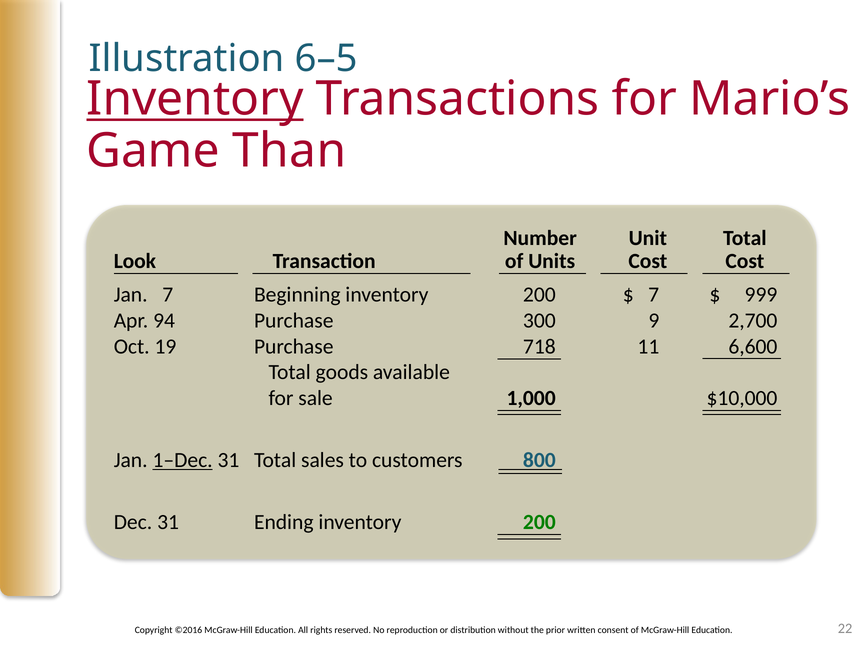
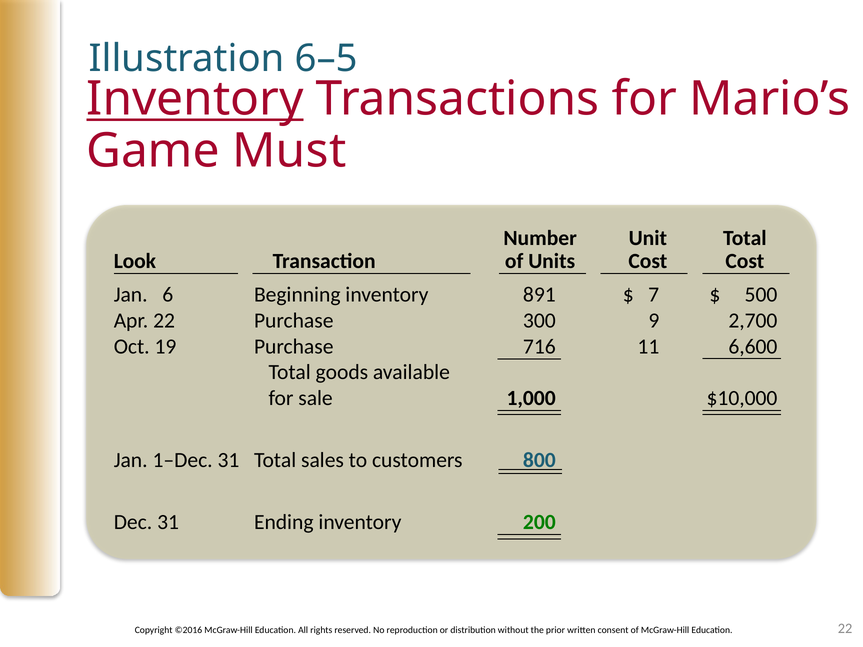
Than: Than -> Must
Jan 7: 7 -> 6
Beginning inventory 200: 200 -> 891
999: 999 -> 500
Apr 94: 94 -> 22
718: 718 -> 716
1–Dec underline: present -> none
